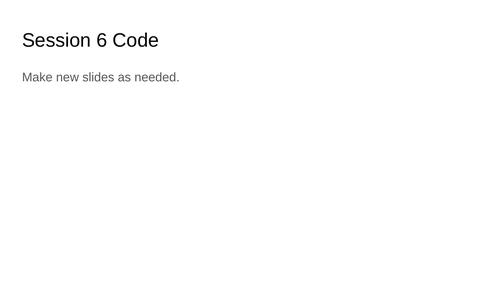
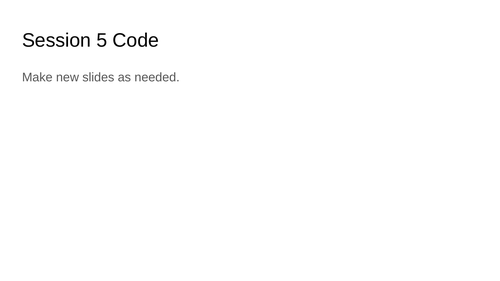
6: 6 -> 5
